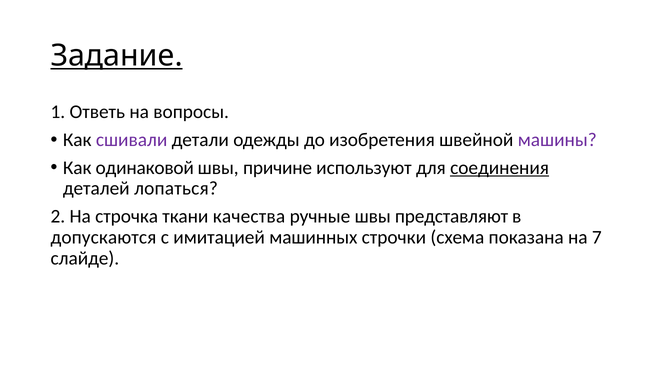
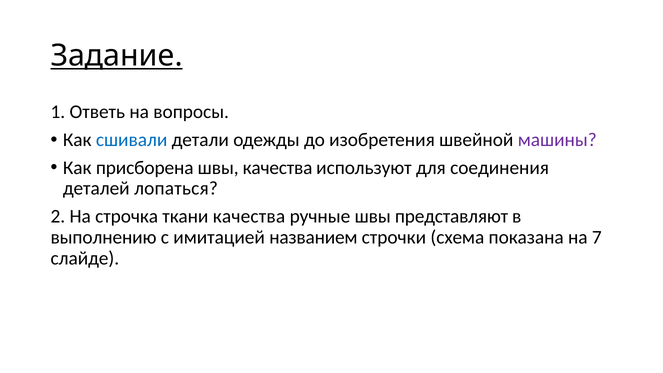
сшивали colour: purple -> blue
одинаковой: одинаковой -> присборена
швы причине: причине -> качества
соединения underline: present -> none
допускаются: допускаются -> выполнению
машинных: машинных -> названием
